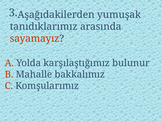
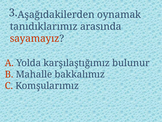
yumuşak: yumuşak -> oynamak
